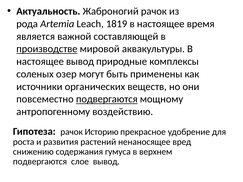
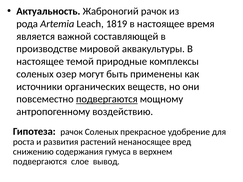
производстве underline: present -> none
настоящее вывод: вывод -> темой
рачок Историю: Историю -> Соленых
